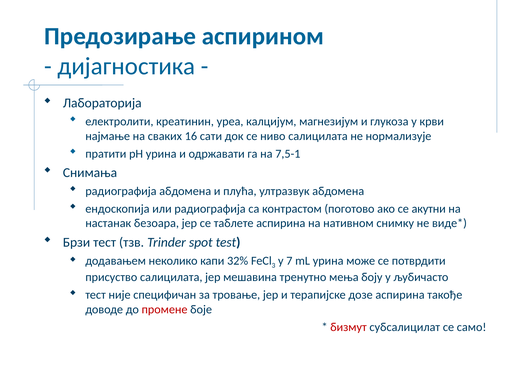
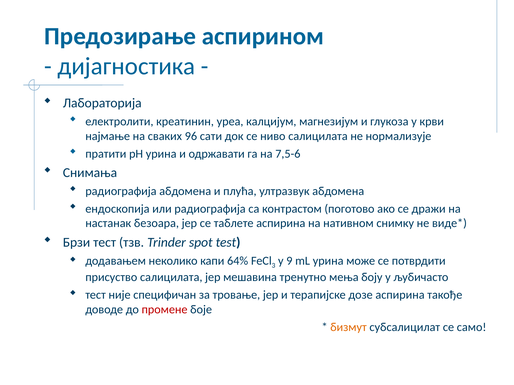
16: 16 -> 96
7,5-1: 7,5-1 -> 7,5-6
акутни: акутни -> дражи
32%: 32% -> 64%
7: 7 -> 9
бизмут colour: red -> orange
